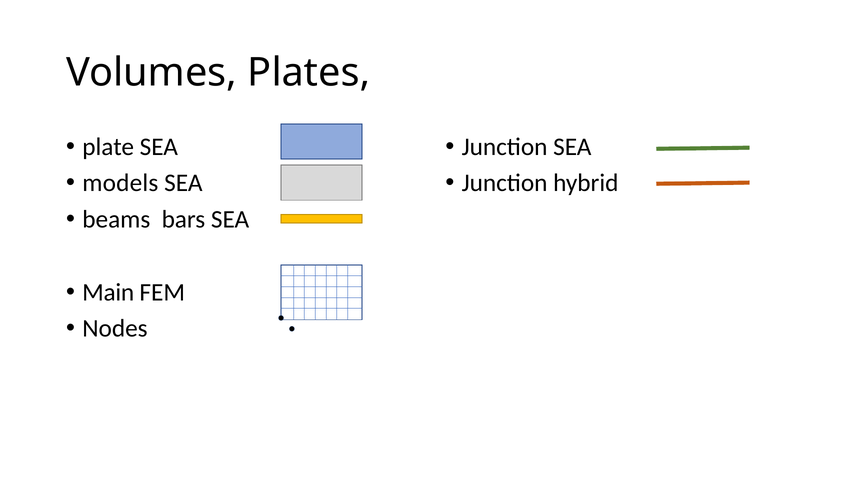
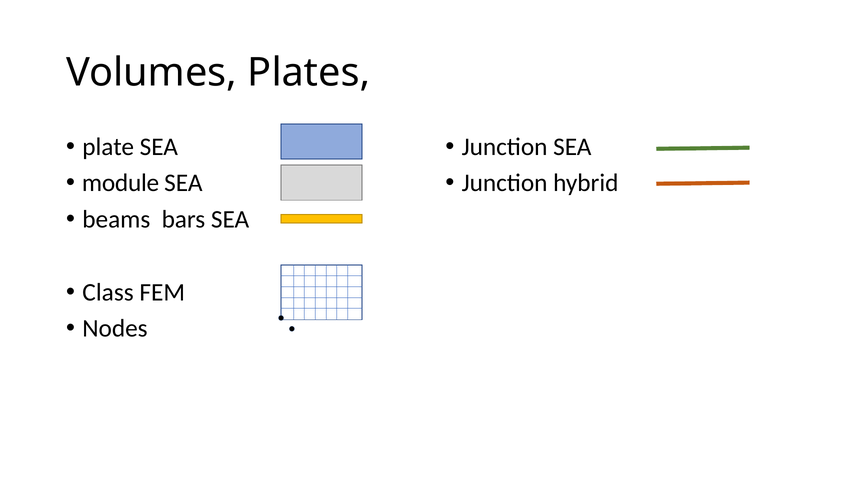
models: models -> module
Main: Main -> Class
